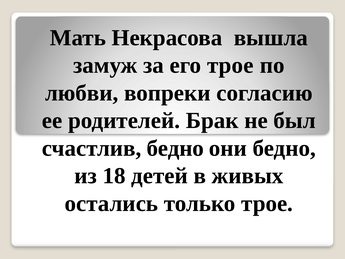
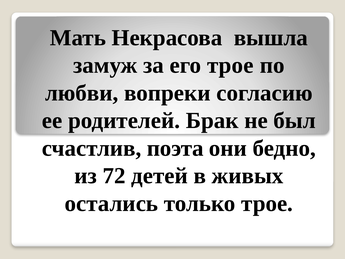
счастлив бедно: бедно -> поэта
18: 18 -> 72
